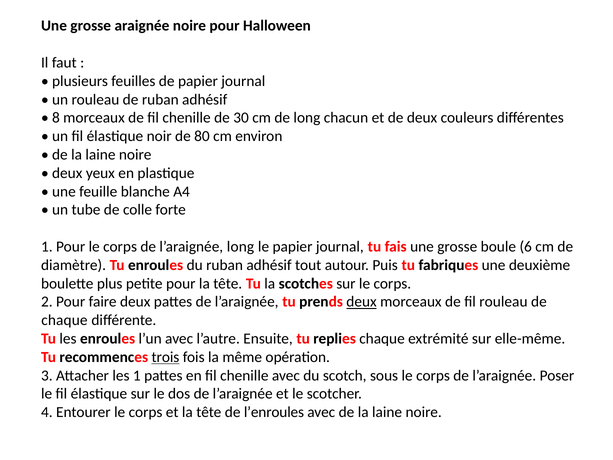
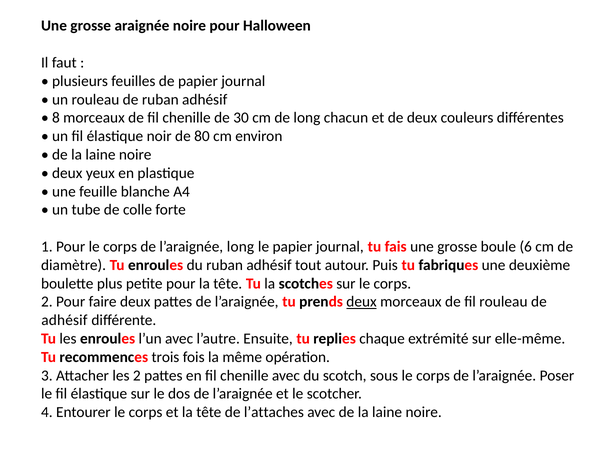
chaque at (64, 320): chaque -> adhésif
trois underline: present -> none
les 1: 1 -> 2
l’enroules: l’enroules -> l’attaches
